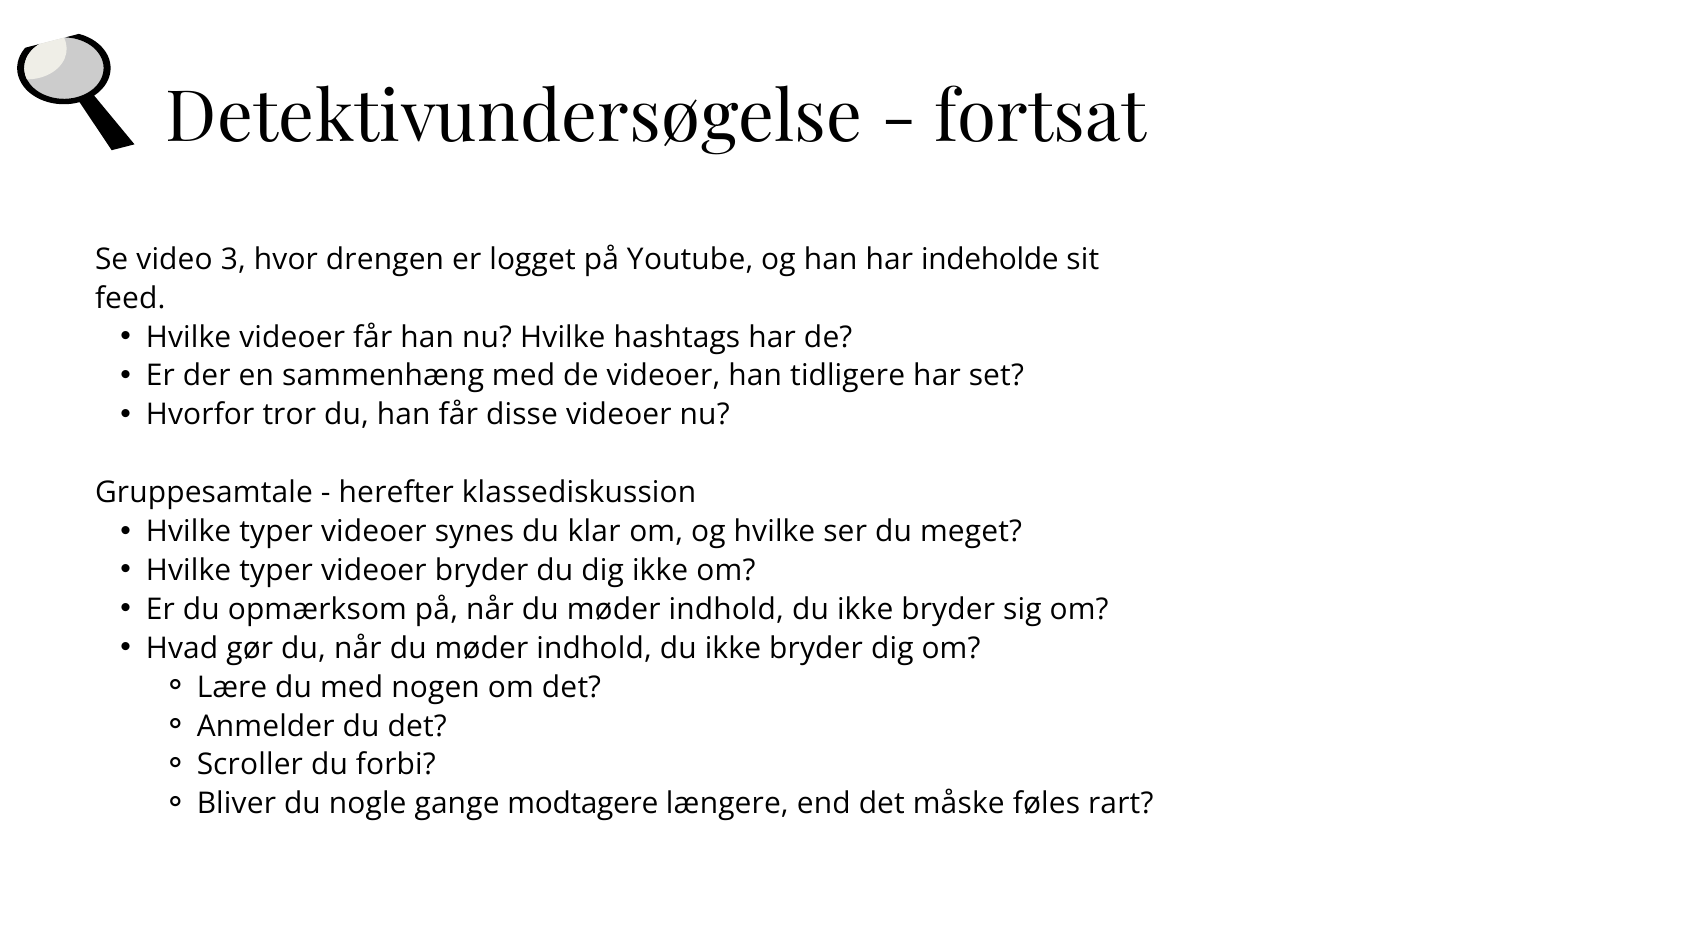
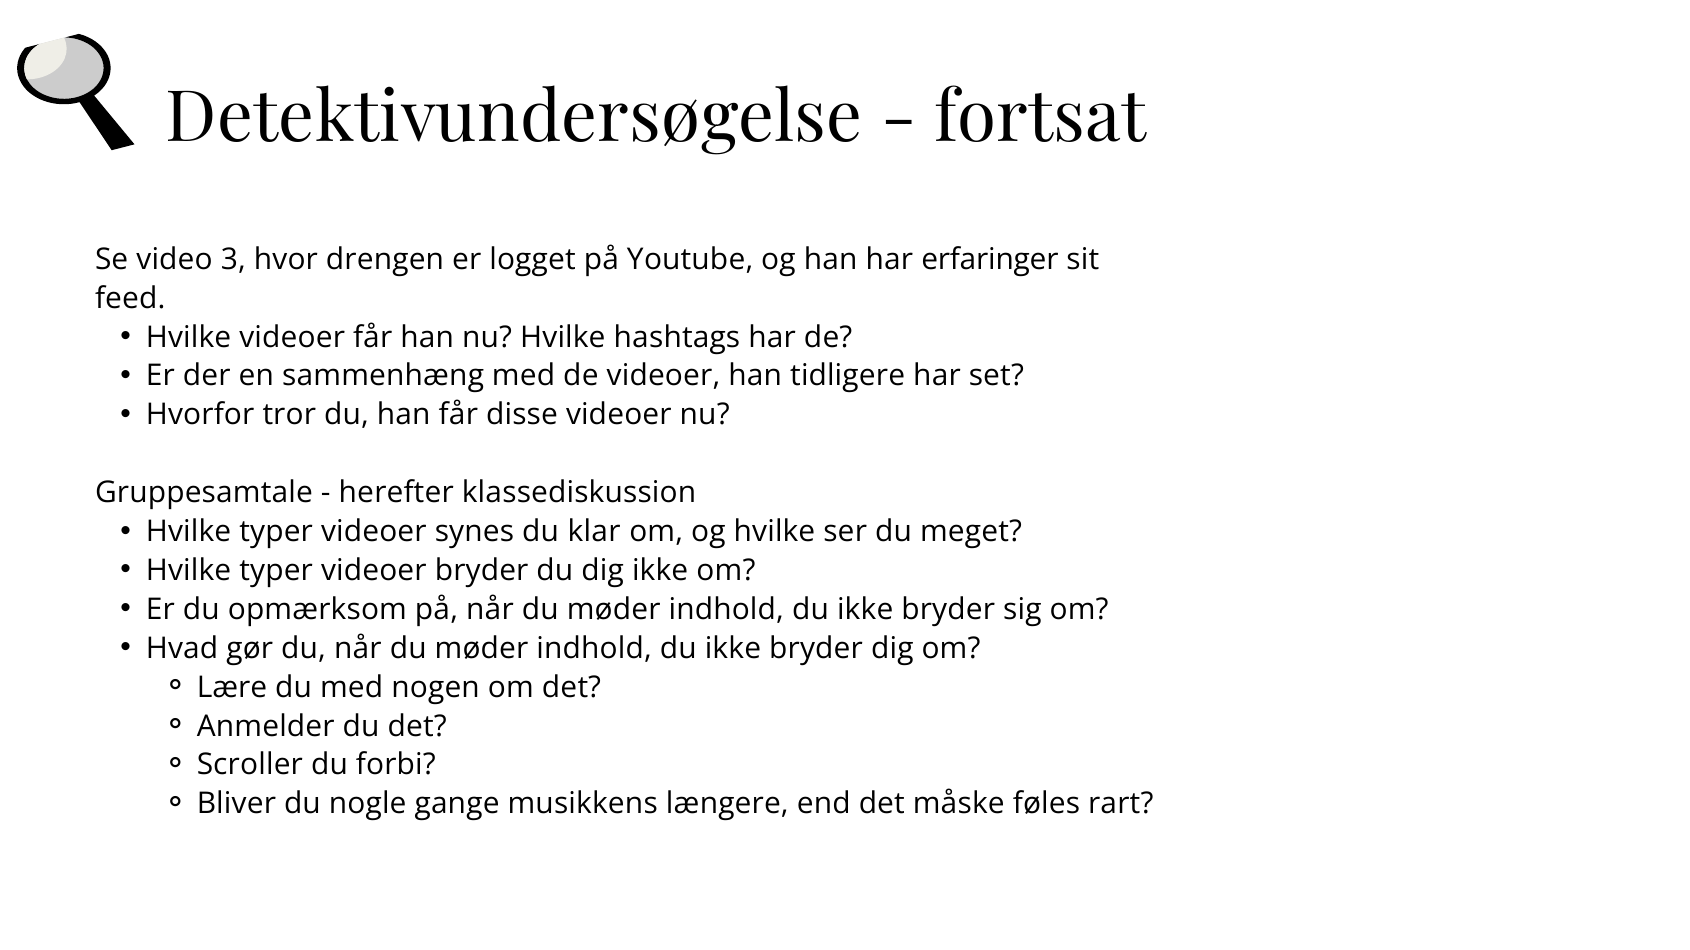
indeholde: indeholde -> erfaringer
modtagere: modtagere -> musikkens
